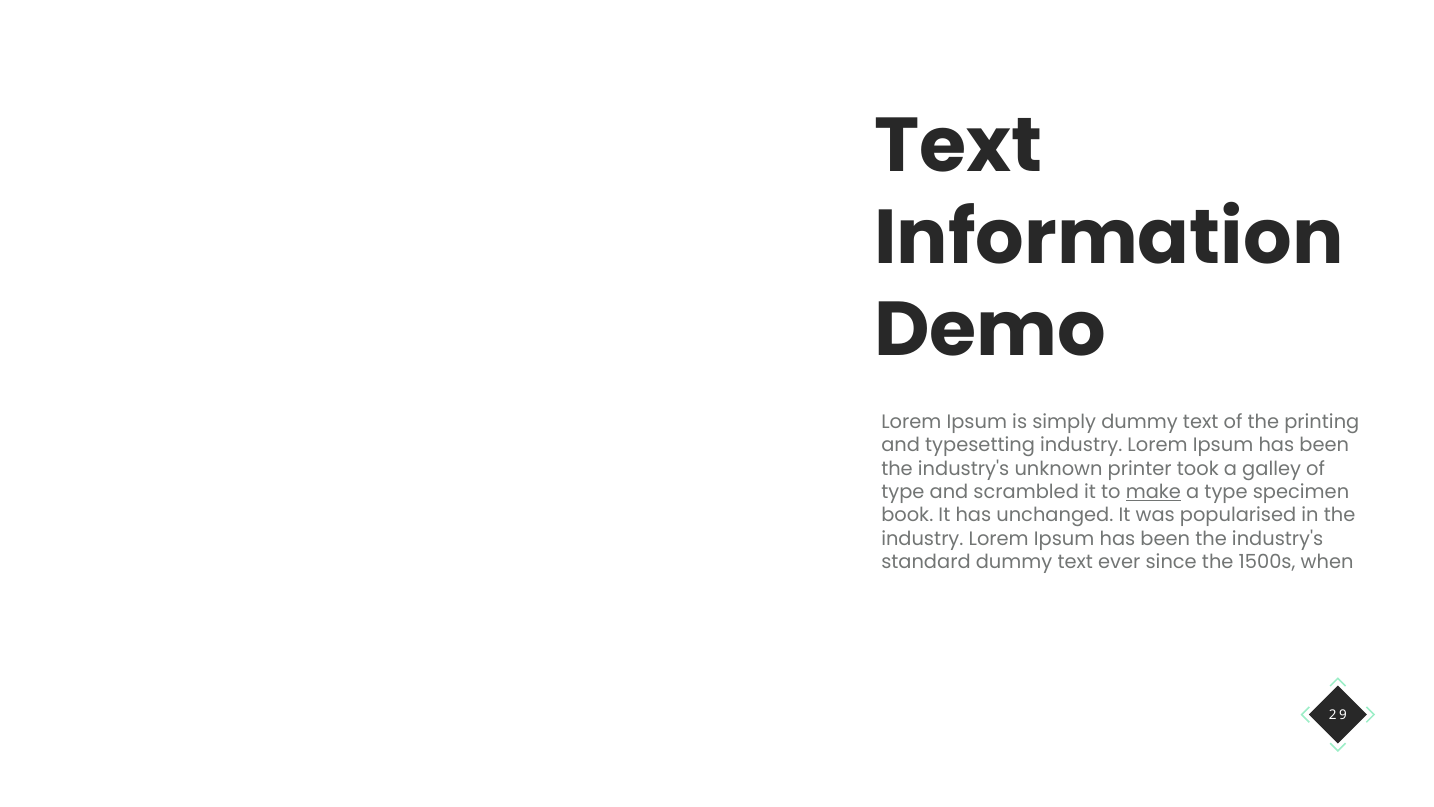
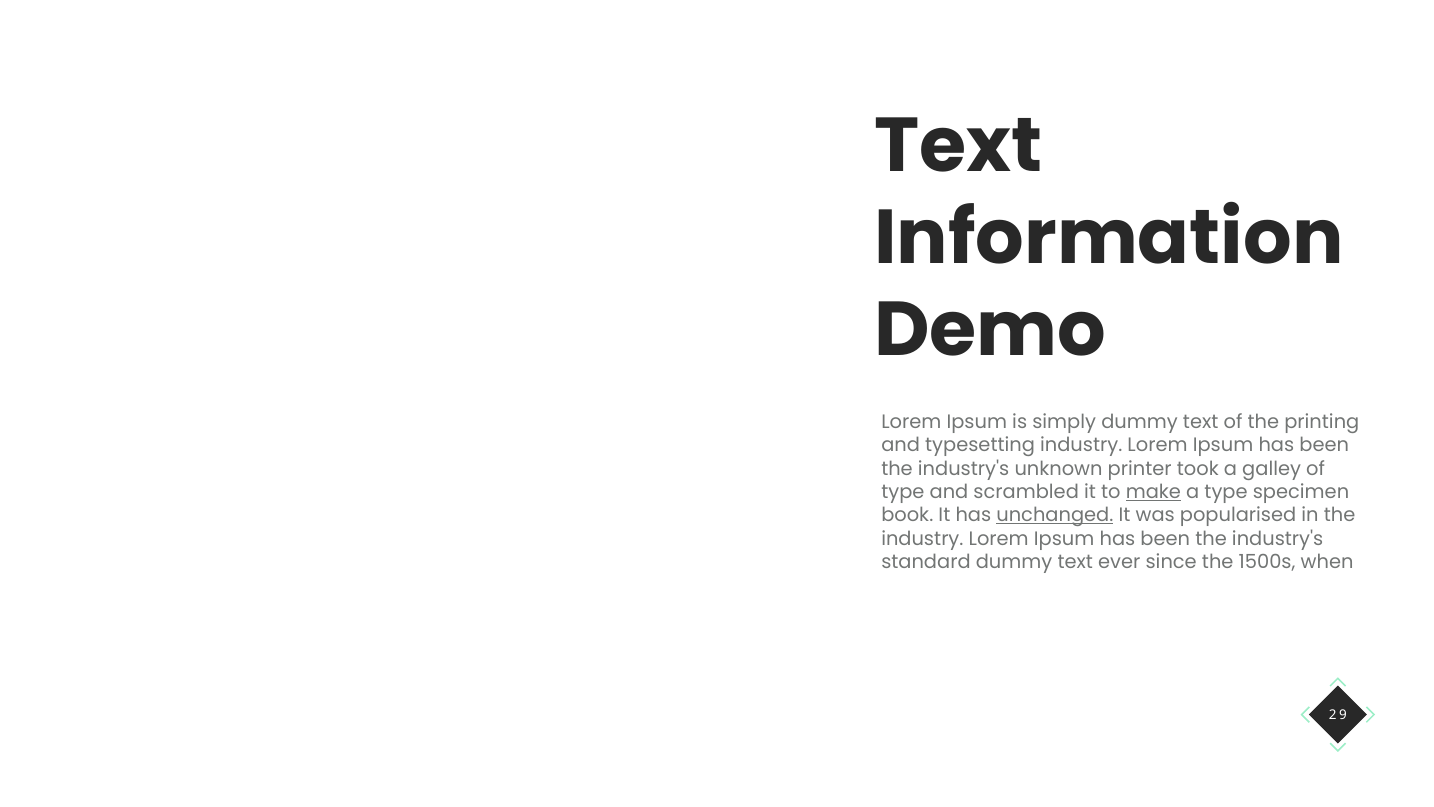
unchanged underline: none -> present
